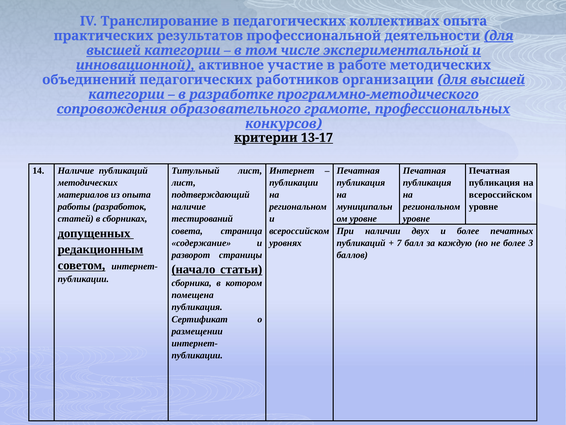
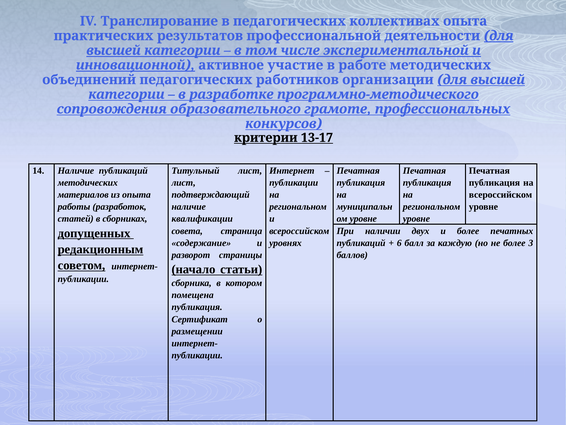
тестирований: тестирований -> квалификации
7: 7 -> 6
